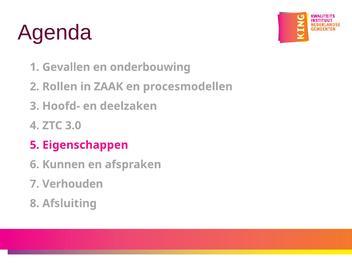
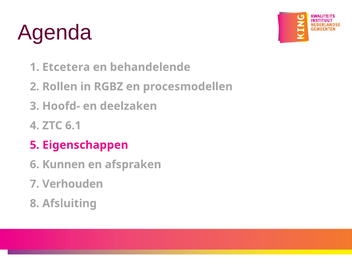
Gevallen: Gevallen -> Etcetera
onderbouwing: onderbouwing -> behandelende
ZAAK: ZAAK -> RGBZ
3.0: 3.0 -> 6.1
